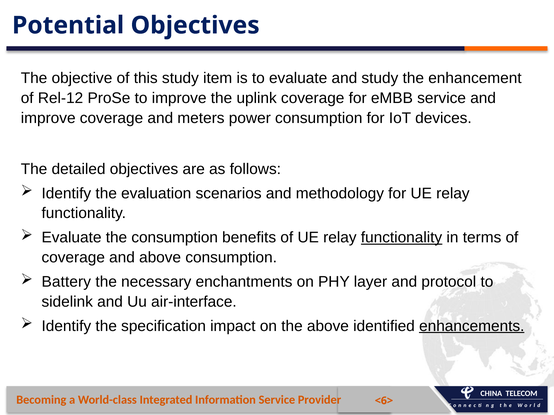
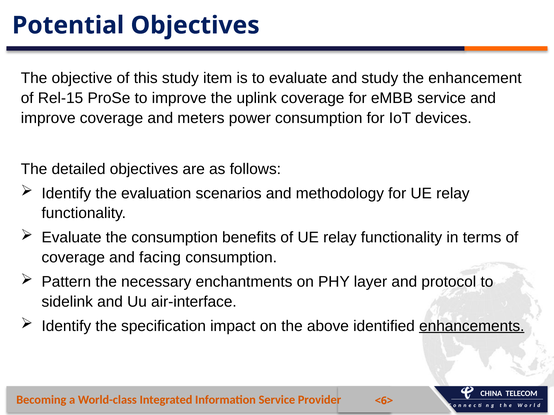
Rel-12: Rel-12 -> Rel-15
functionality at (402, 238) underline: present -> none
and above: above -> facing
Battery: Battery -> Pattern
